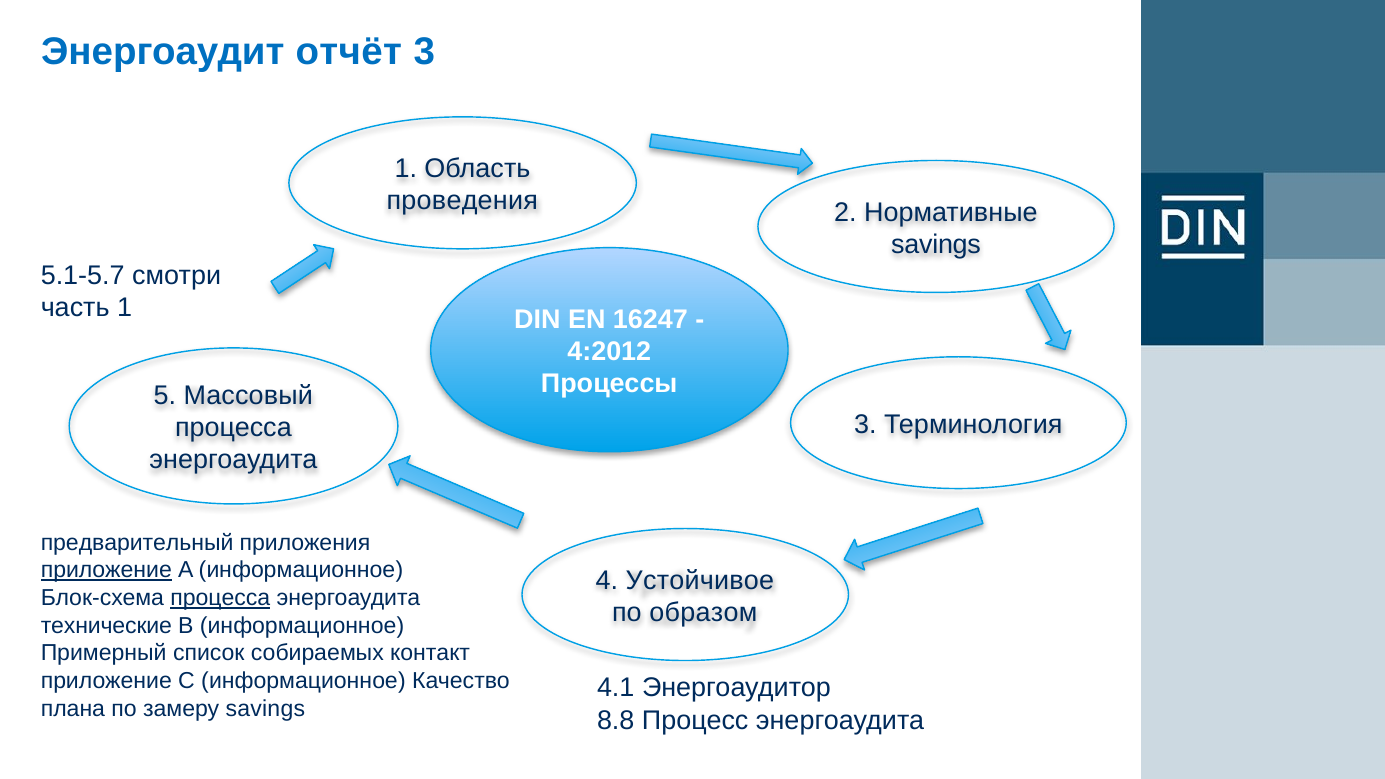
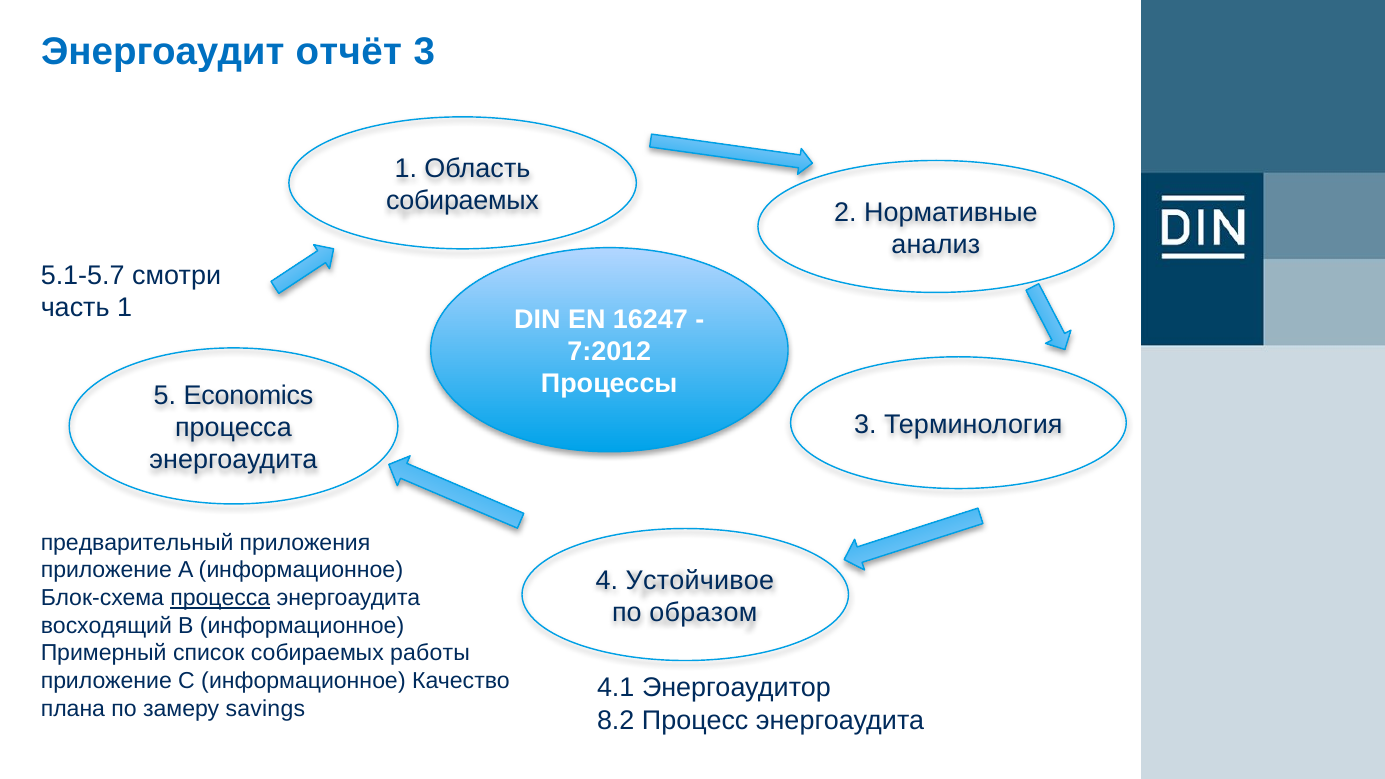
проведения at (462, 201): проведения -> собираемых
savings at (936, 245): savings -> анализ
4:2012: 4:2012 -> 7:2012
Массовый: Массовый -> Economics
приложение at (106, 570) underline: present -> none
технические: технические -> восходящий
контакт: контакт -> работы
8.8: 8.8 -> 8.2
